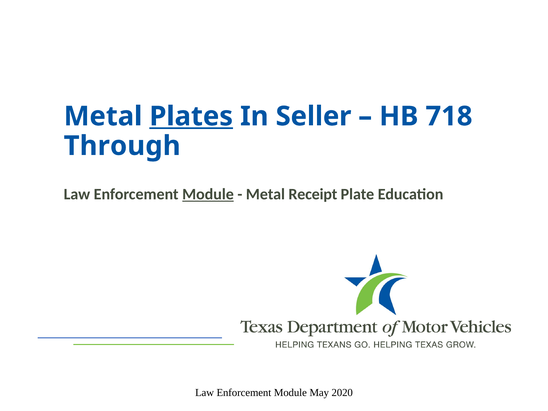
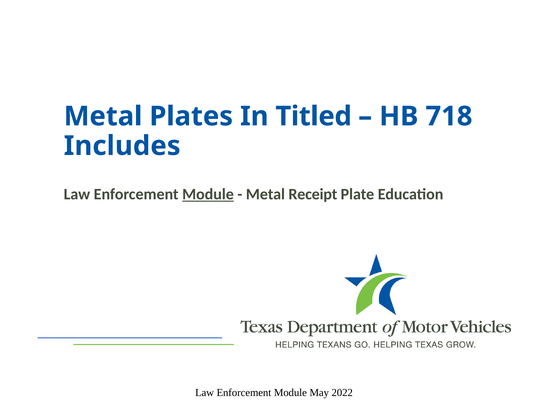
Plates underline: present -> none
Seller: Seller -> Titled
Through: Through -> Includes
2020: 2020 -> 2022
